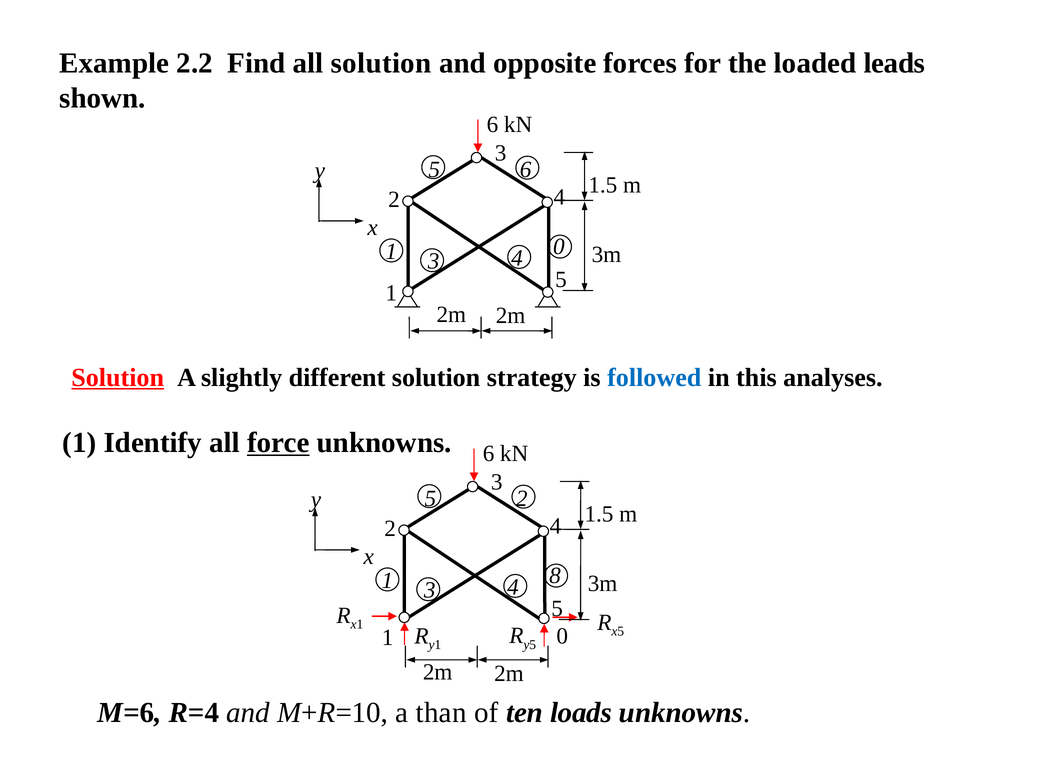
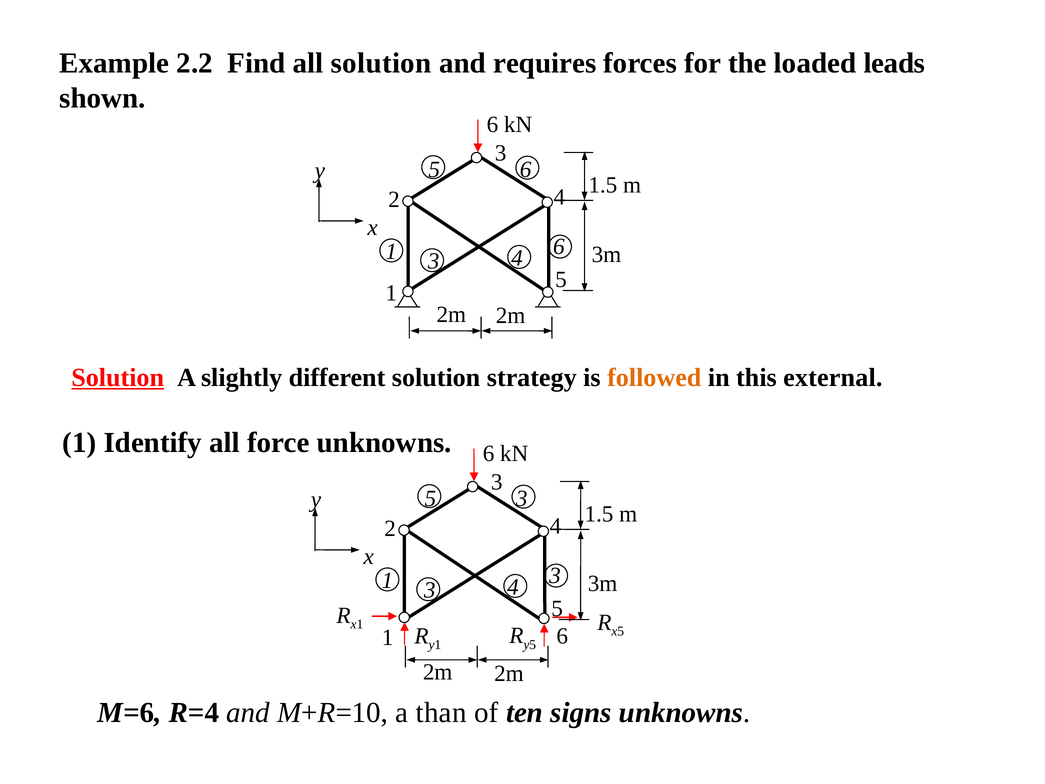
opposite: opposite -> requires
0 at (559, 247): 0 -> 6
followed colour: blue -> orange
analyses: analyses -> external
force underline: present -> none
5 2: 2 -> 3
1 8: 8 -> 3
0 at (562, 636): 0 -> 6
loads: loads -> signs
